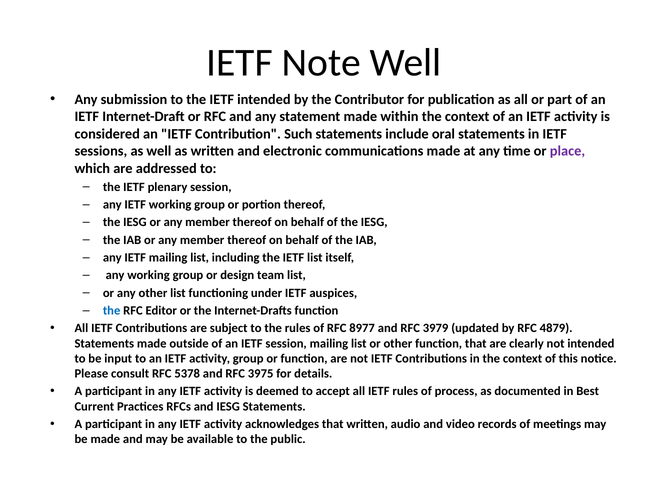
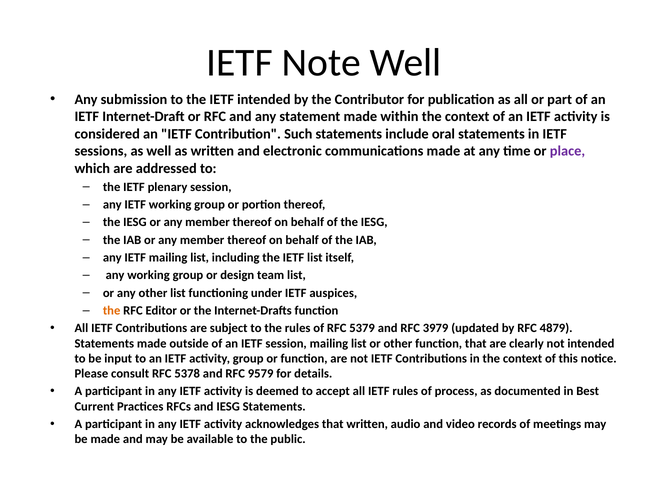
the at (112, 311) colour: blue -> orange
8977: 8977 -> 5379
3975: 3975 -> 9579
